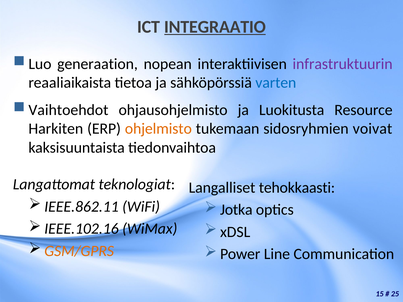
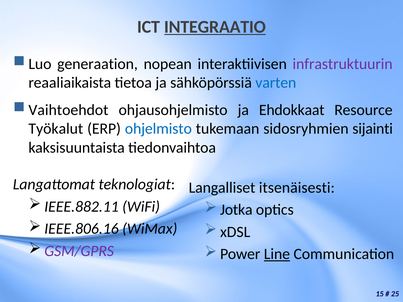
Luokitusta: Luokitusta -> Ehdokkaat
Harkiten: Harkiten -> Työkalut
ohjelmisto colour: orange -> blue
voivat: voivat -> sijainti
tehokkaasti: tehokkaasti -> itsenäisesti
IEEE.862.11: IEEE.862.11 -> IEEE.882.11
IEEE.102.16: IEEE.102.16 -> IEEE.806.16
GSM/GPRS colour: orange -> purple
Line underline: none -> present
